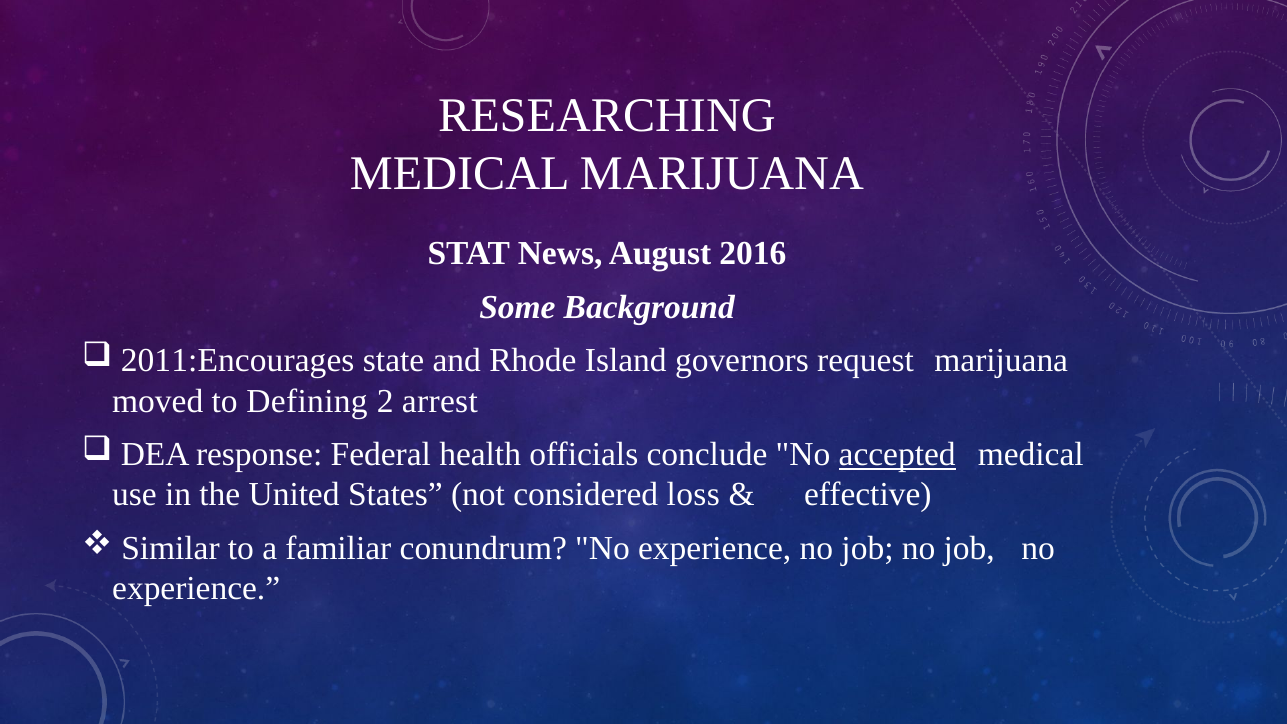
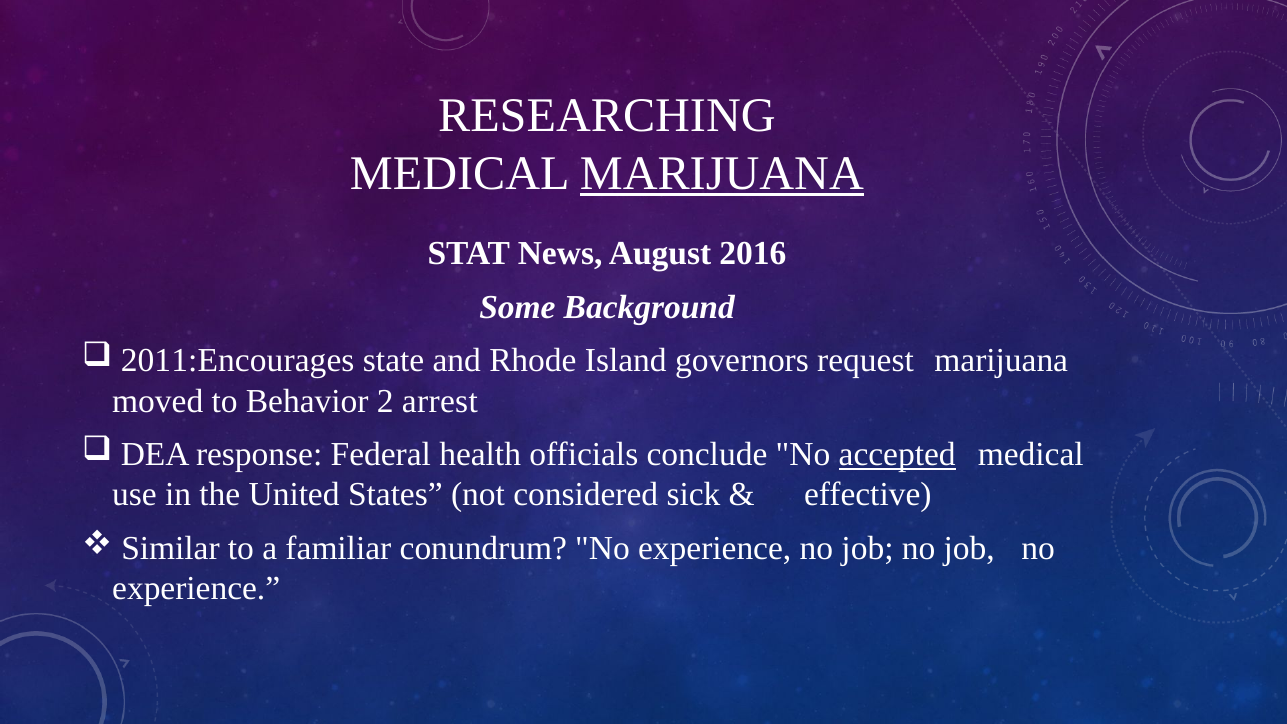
MARIJUANA at (722, 174) underline: none -> present
Defining: Defining -> Behavior
loss: loss -> sick
